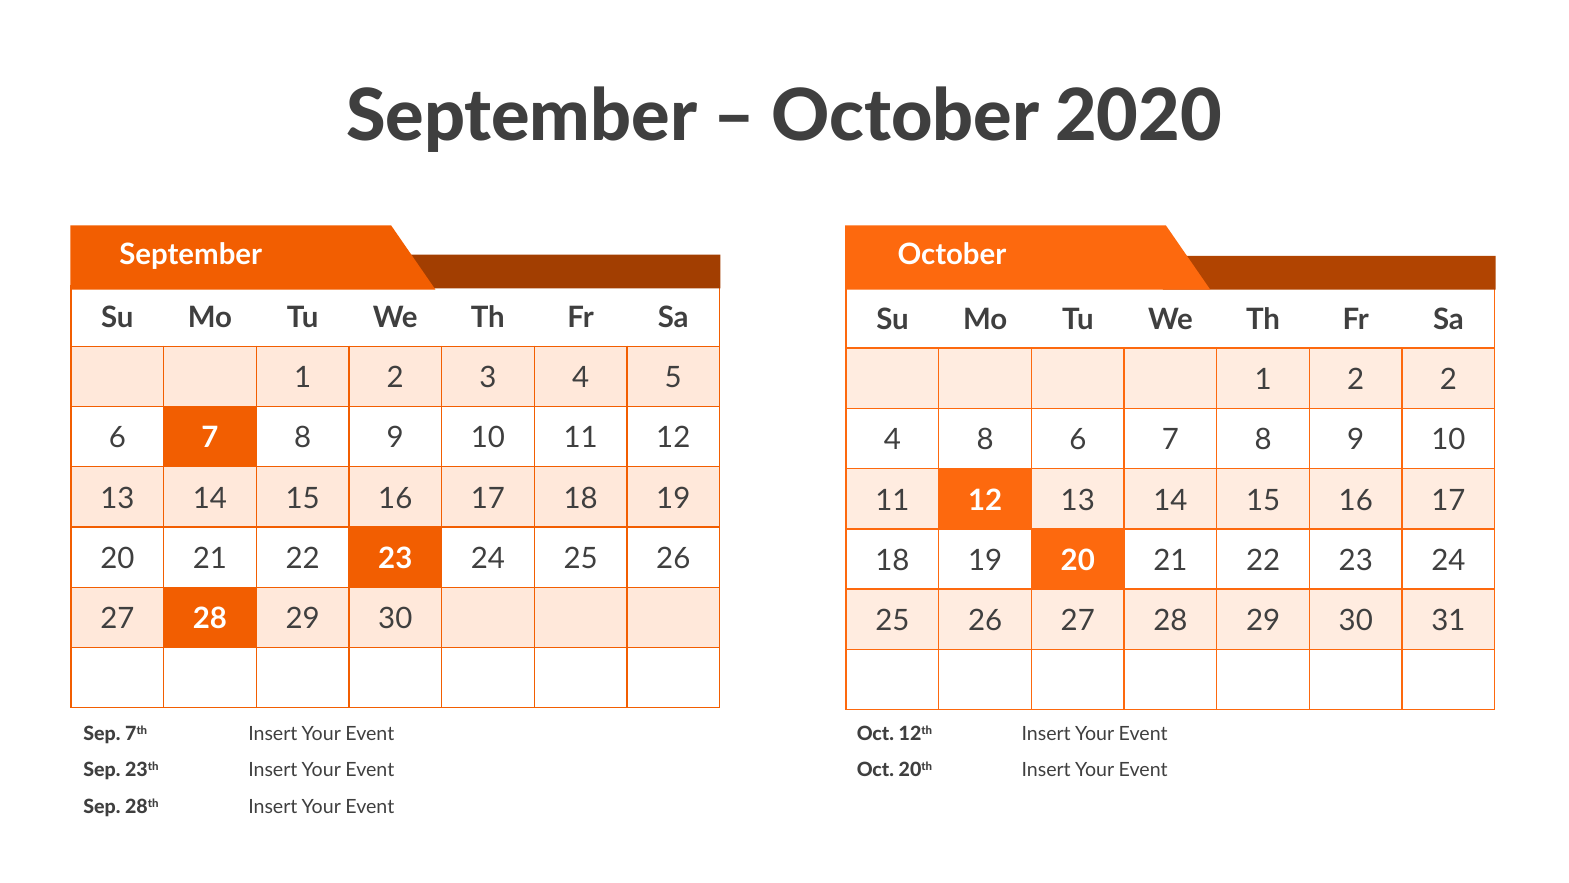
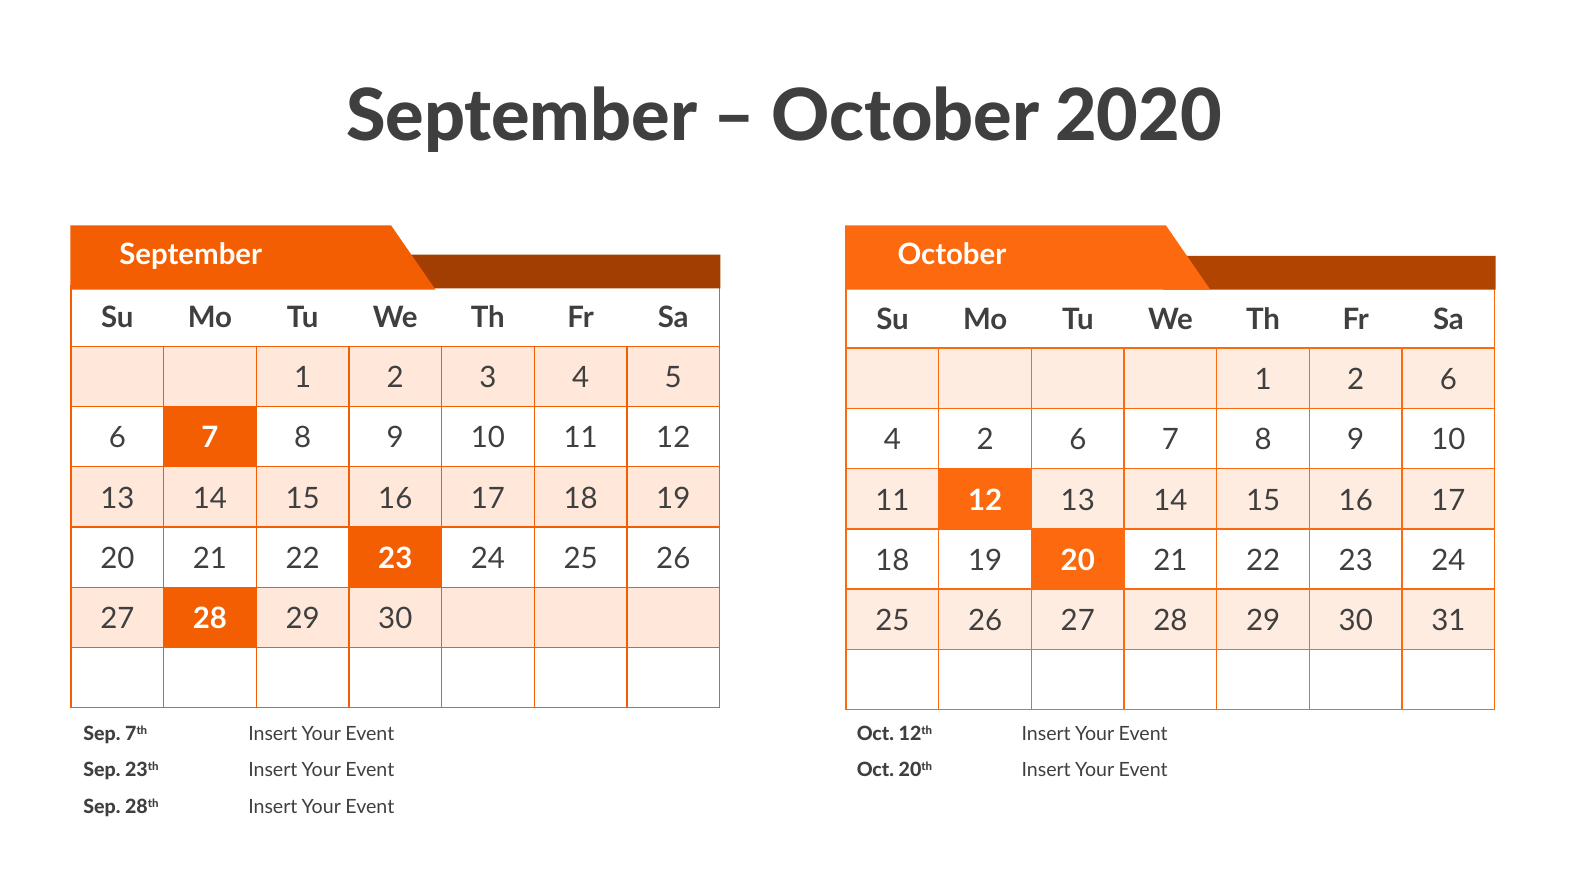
1 2 2: 2 -> 6
4 8: 8 -> 2
